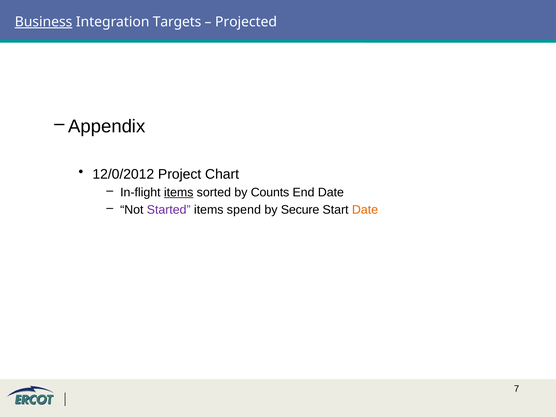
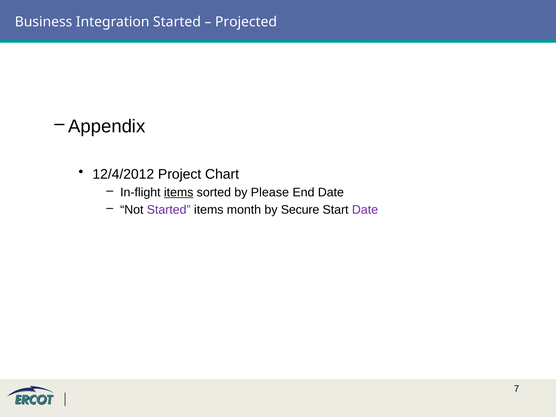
Business underline: present -> none
Integration Targets: Targets -> Started
12/0/2012: 12/0/2012 -> 12/4/2012
Counts: Counts -> Please
spend: spend -> month
Date at (365, 210) colour: orange -> purple
